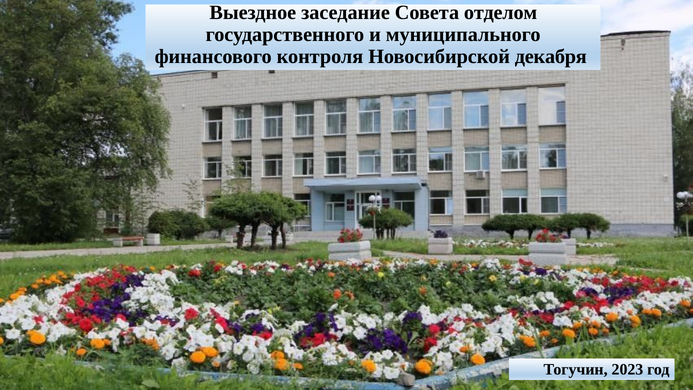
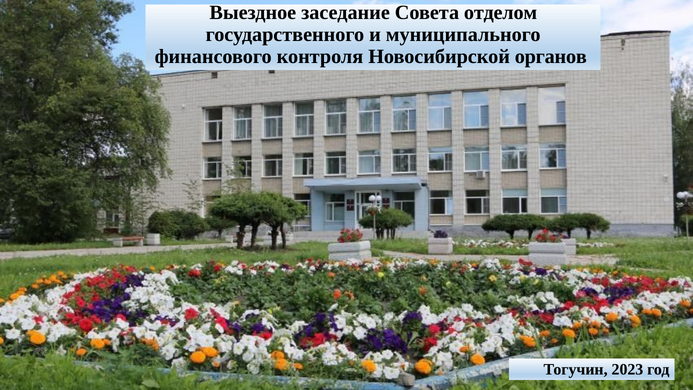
декабря: декабря -> органов
